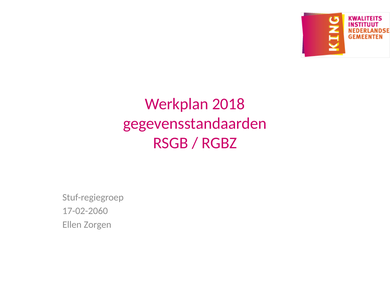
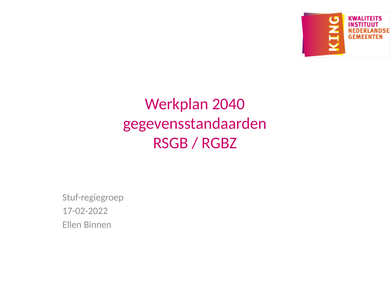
2018: 2018 -> 2040
17-02-2060: 17-02-2060 -> 17-02-2022
Zorgen: Zorgen -> Binnen
